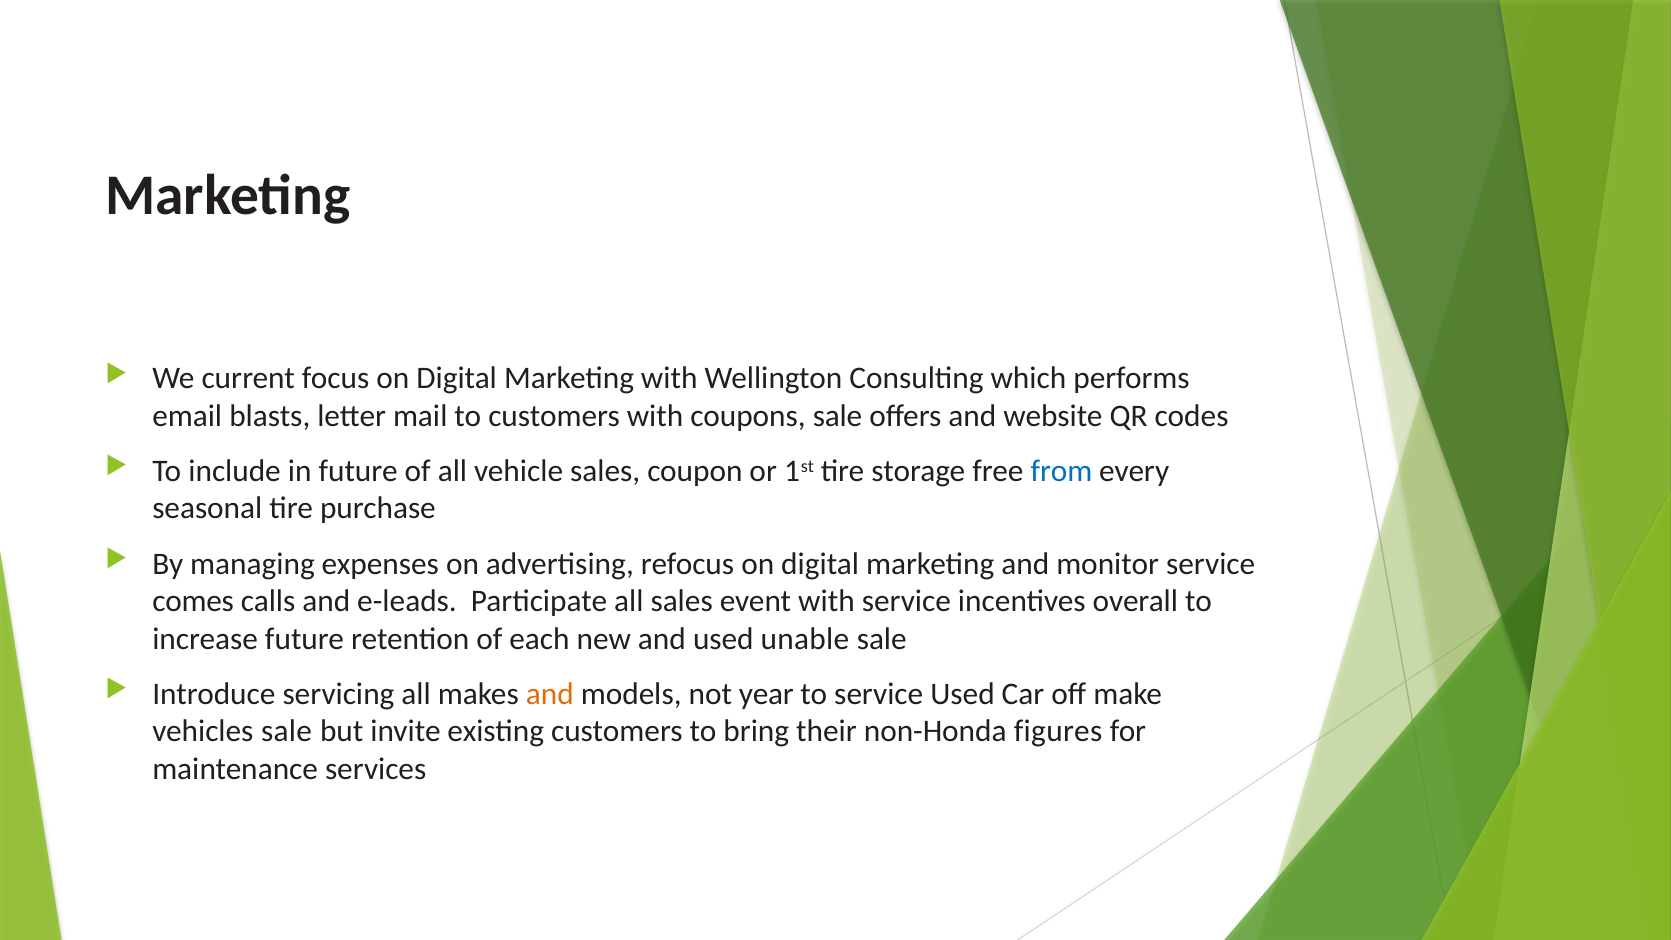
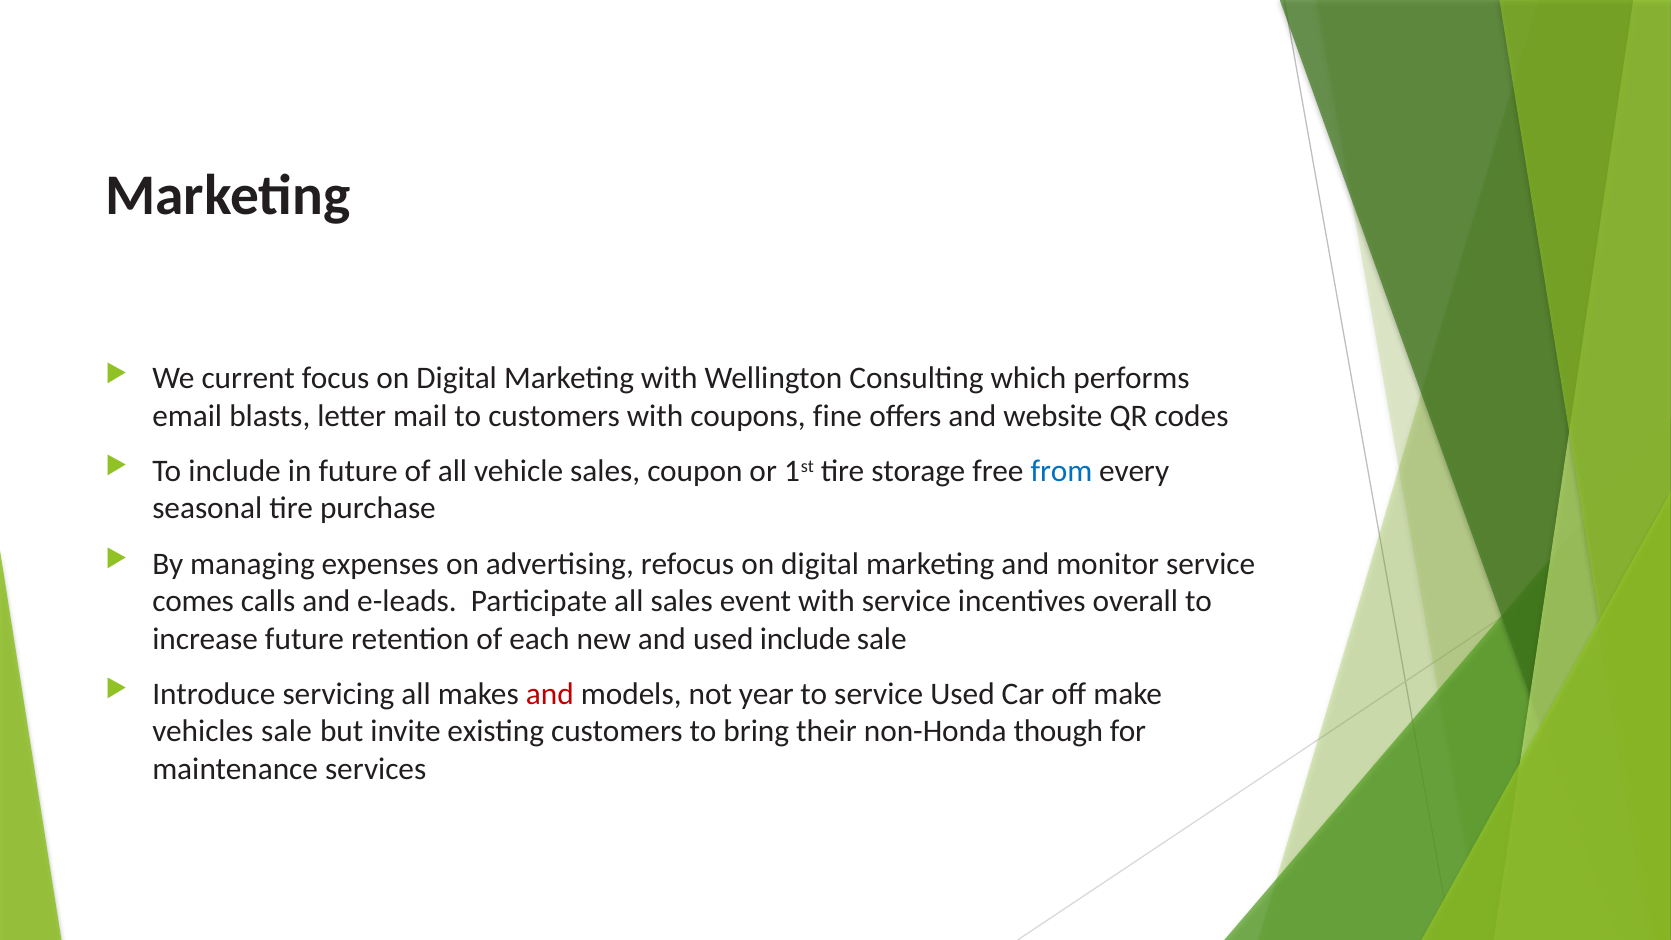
coupons sale: sale -> fine
used unable: unable -> include
and at (550, 694) colour: orange -> red
figures: figures -> though
